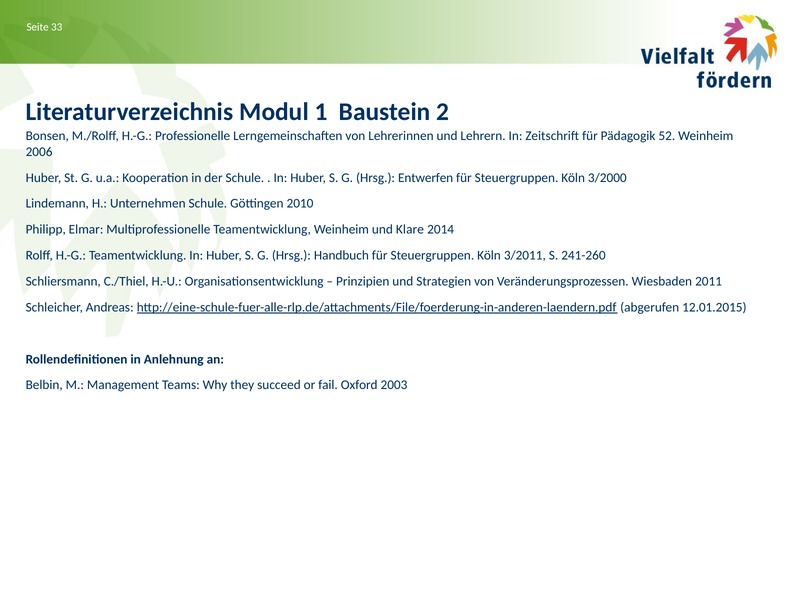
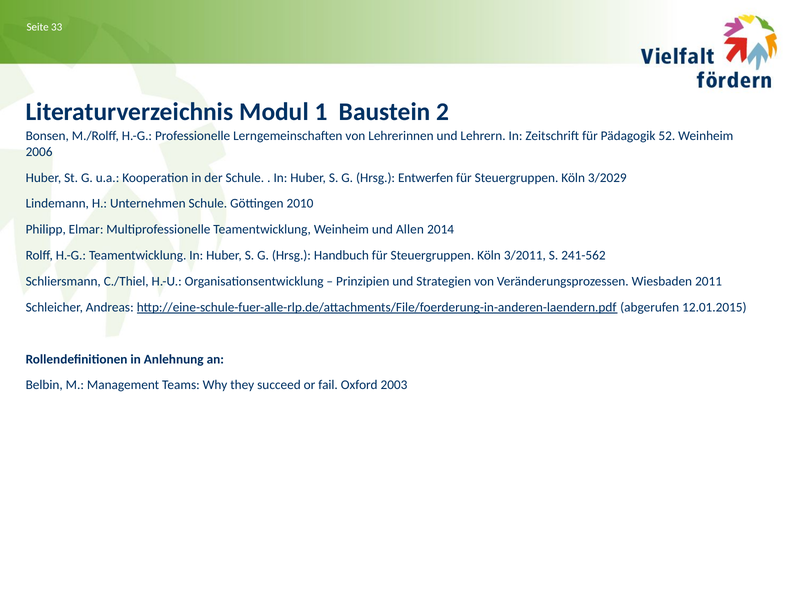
3/2000: 3/2000 -> 3/2029
Klare: Klare -> Allen
241-260: 241-260 -> 241-562
